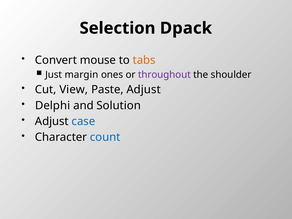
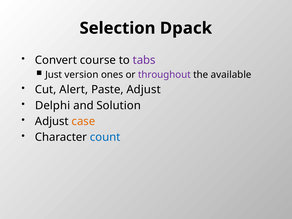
mouse: mouse -> course
tabs colour: orange -> purple
margin: margin -> version
shoulder: shoulder -> available
View: View -> Alert
case colour: blue -> orange
